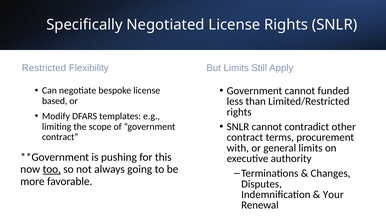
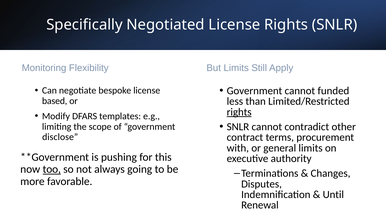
Restricted: Restricted -> Monitoring
rights at (239, 112) underline: none -> present
contract at (60, 137): contract -> disclose
Your: Your -> Until
